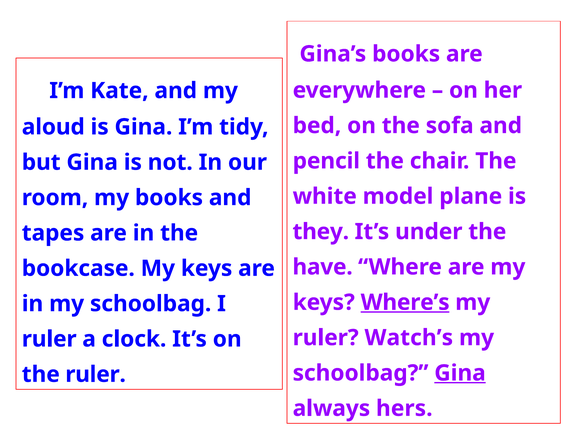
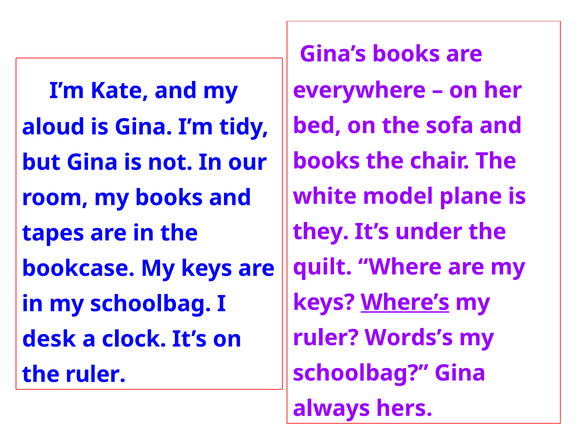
pencil at (326, 161): pencil -> books
have: have -> quilt
Watch’s: Watch’s -> Words’s
ruler at (49, 339): ruler -> desk
Gina at (460, 373) underline: present -> none
